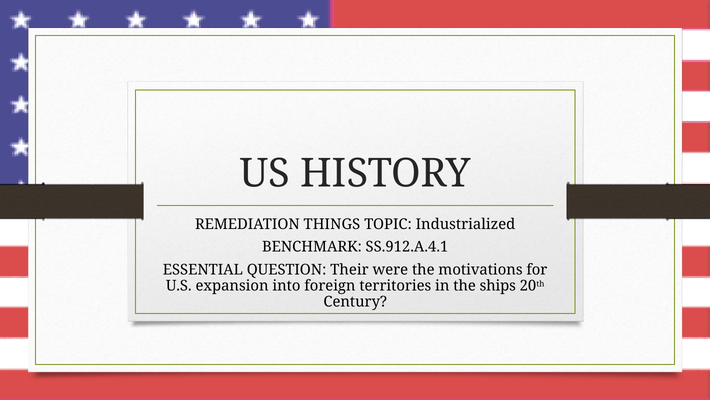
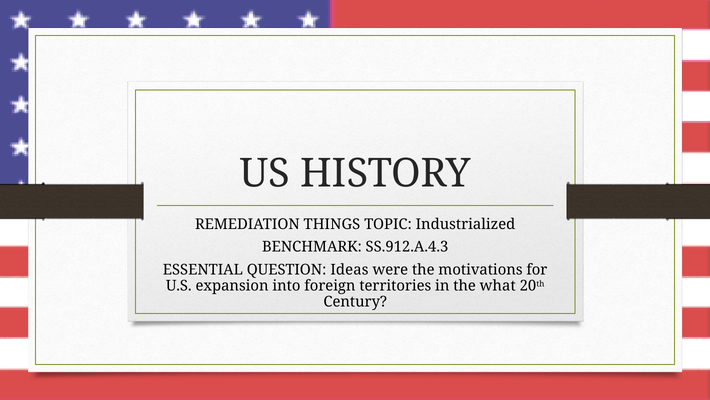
SS.912.A.4.1: SS.912.A.4.1 -> SS.912.A.4.3
Their: Their -> Ideas
ships: ships -> what
